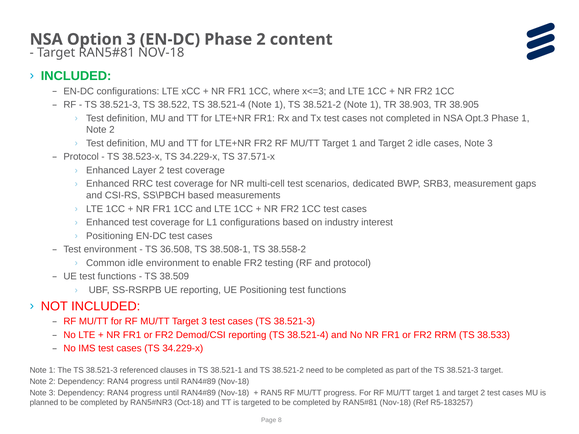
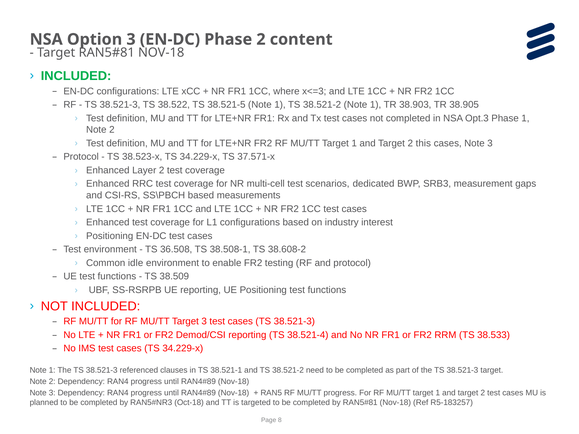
38.522 TS 38.521-4: 38.521-4 -> 38.521-5
2 idle: idle -> this
38.558-2: 38.558-2 -> 38.608-2
